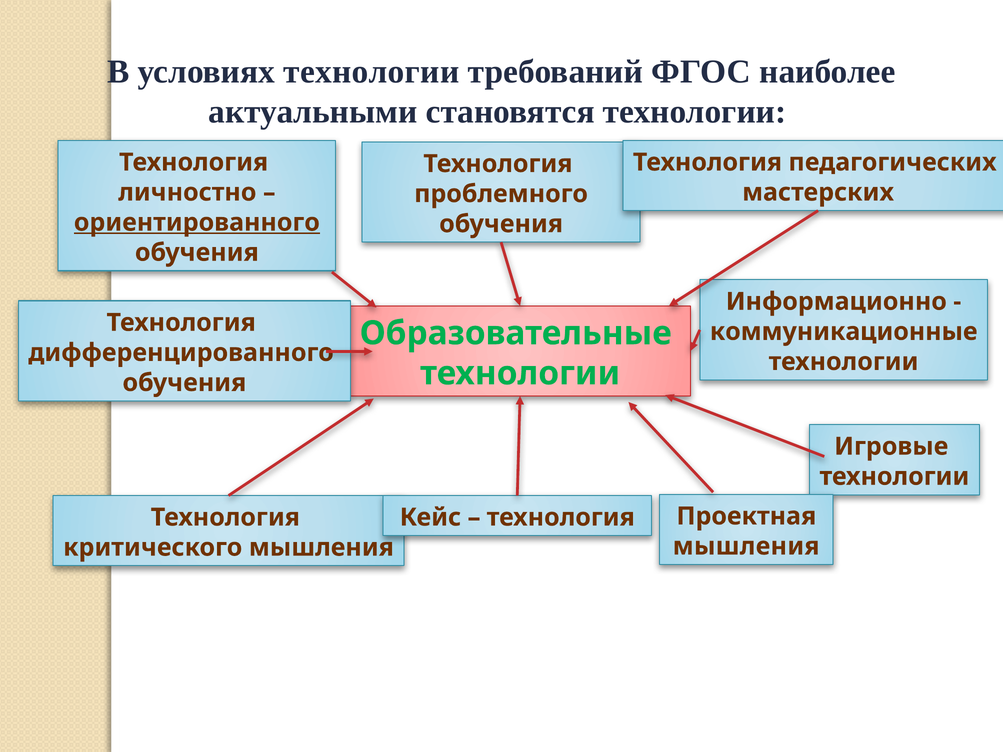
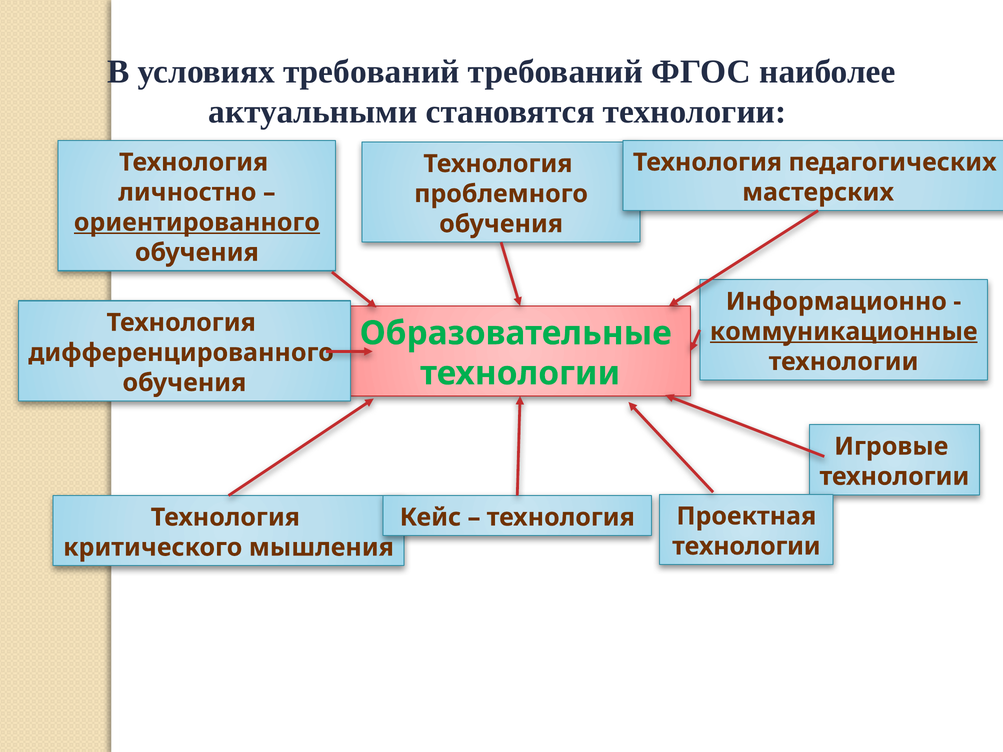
условиях технологии: технологии -> требований
коммуникационные underline: none -> present
мышления at (746, 546): мышления -> технологии
